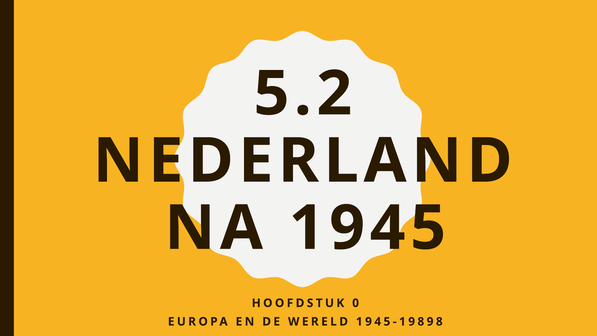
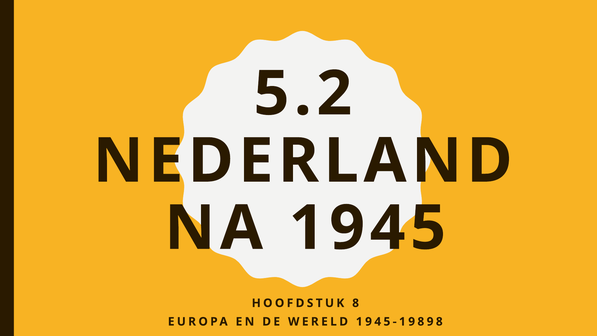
0: 0 -> 8
